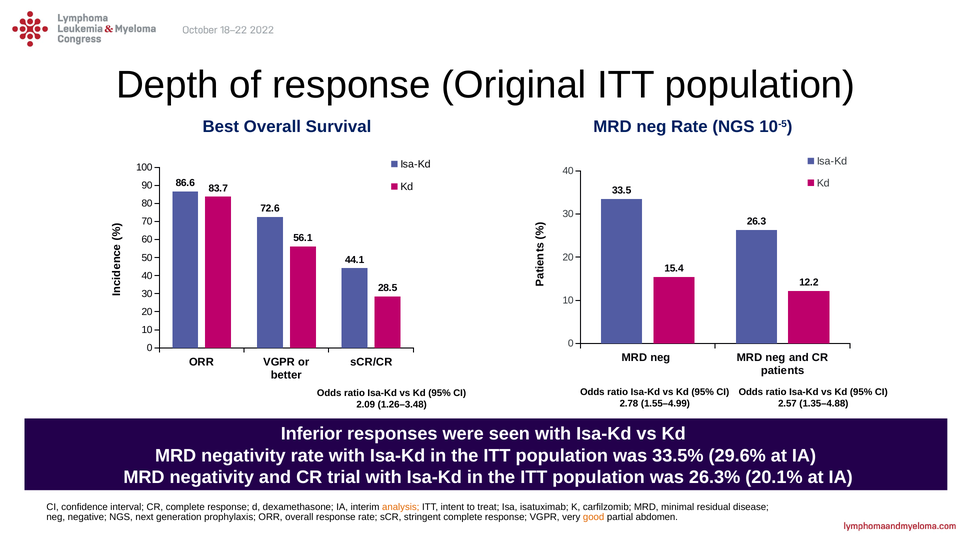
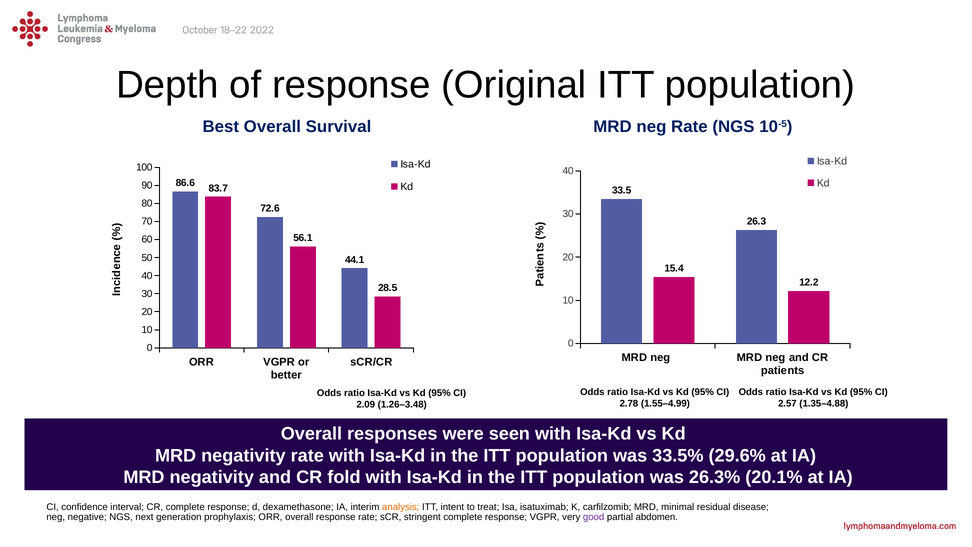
Inferior at (311, 434): Inferior -> Overall
trial: trial -> fold
good colour: orange -> purple
